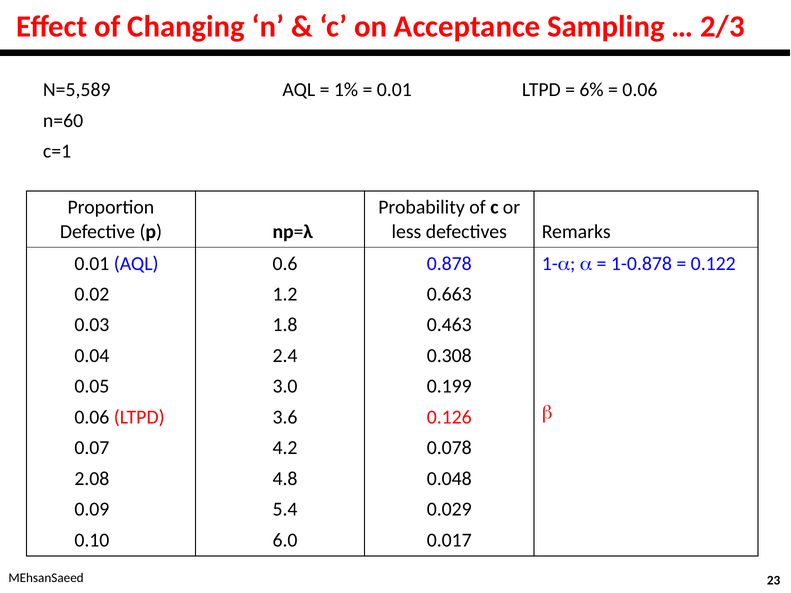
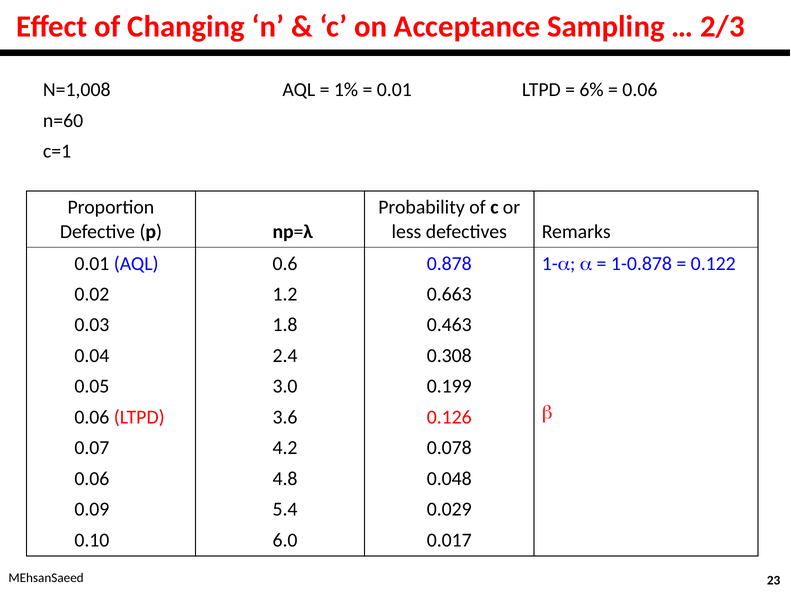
N=5,589: N=5,589 -> N=1,008
2.08 at (92, 479): 2.08 -> 0.06
